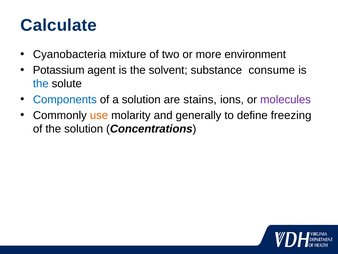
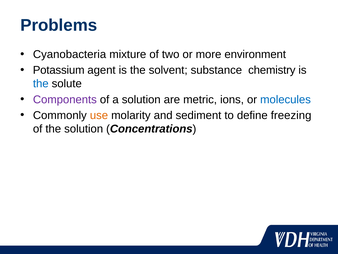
Calculate: Calculate -> Problems
consume: consume -> chemistry
Components colour: blue -> purple
stains: stains -> metric
molecules colour: purple -> blue
generally: generally -> sediment
